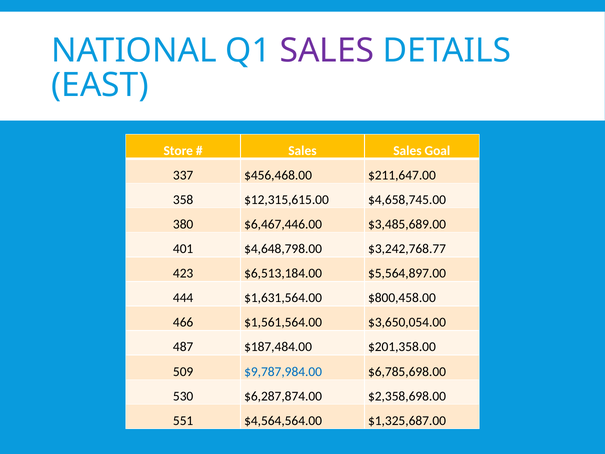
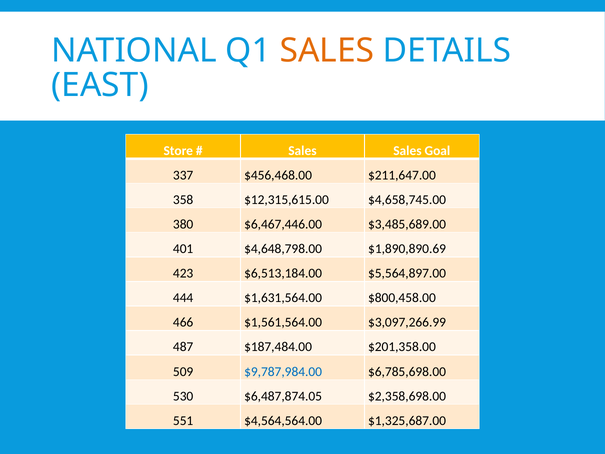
SALES at (327, 51) colour: purple -> orange
$3,242,768.77: $3,242,768.77 -> $1,890,890.69
$3,650,054.00: $3,650,054.00 -> $3,097,266.99
$6,287,874.00: $6,287,874.00 -> $6,487,874.05
